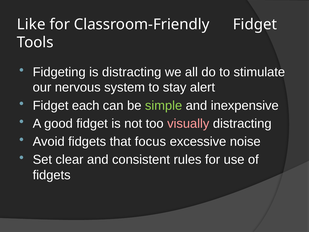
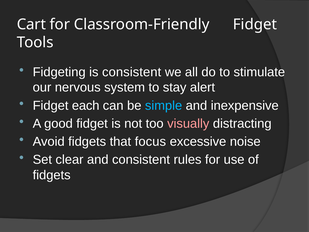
Like: Like -> Cart
is distracting: distracting -> consistent
simple colour: light green -> light blue
